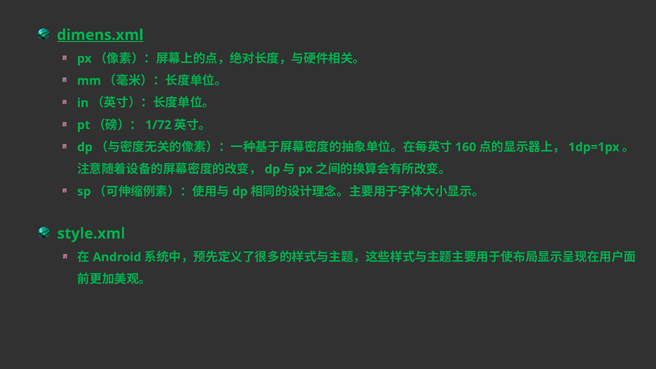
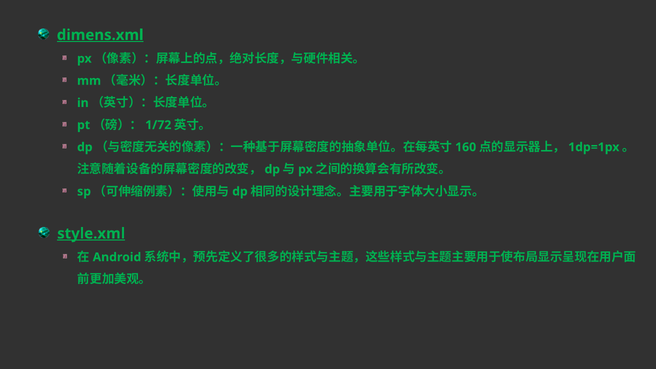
style.xml underline: none -> present
